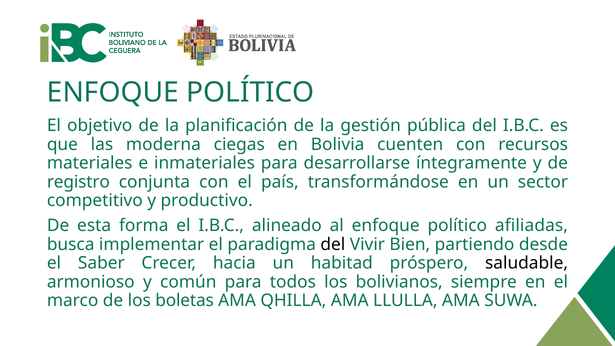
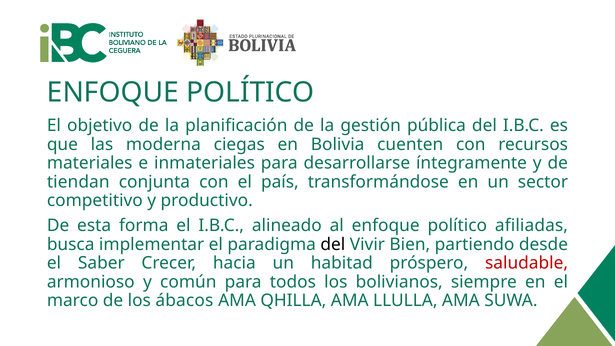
registro: registro -> tiendan
saludable colour: black -> red
boletas: boletas -> ábacos
